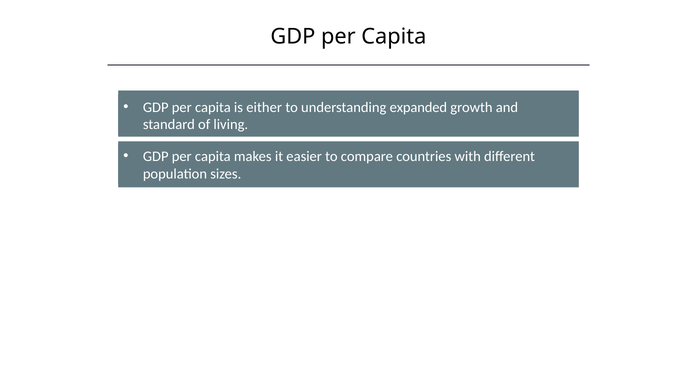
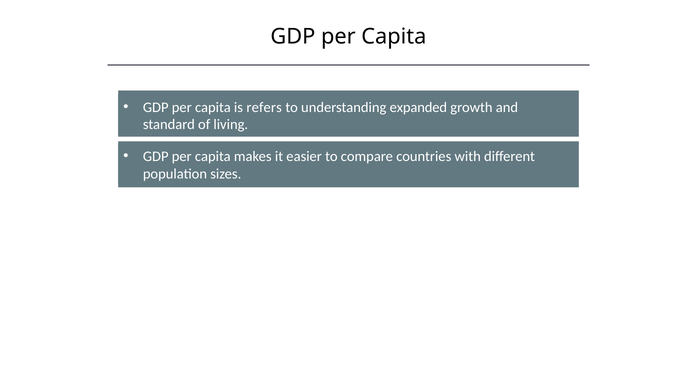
either: either -> refers
